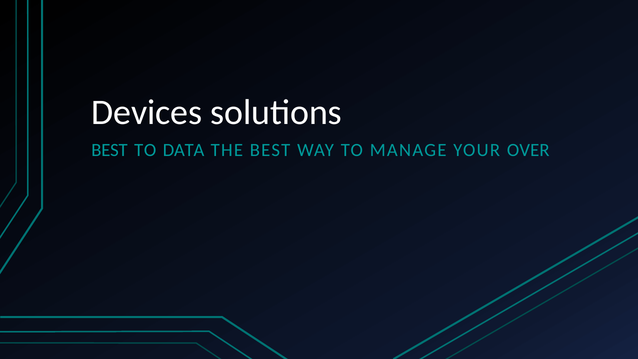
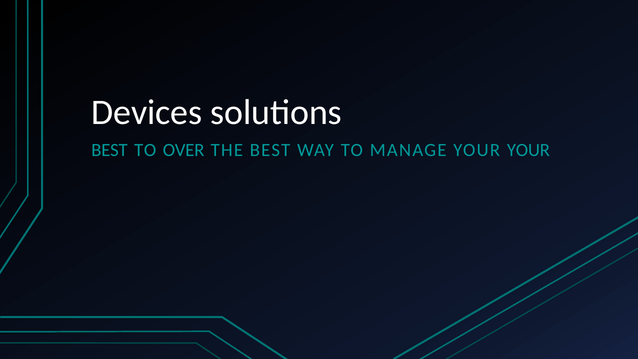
DATA: DATA -> OVER
YOUR OVER: OVER -> YOUR
